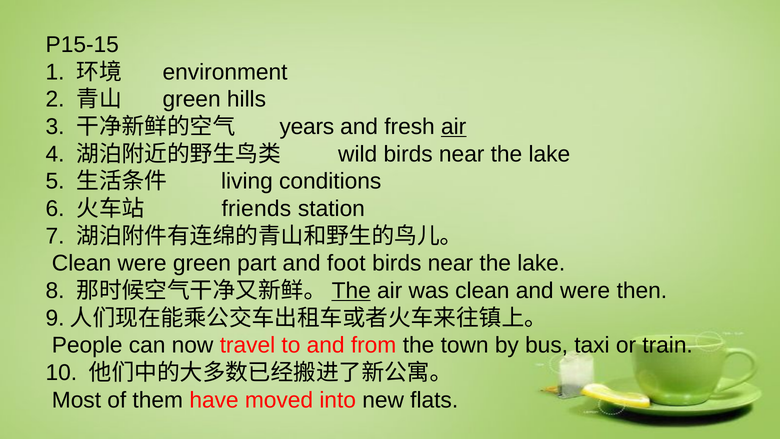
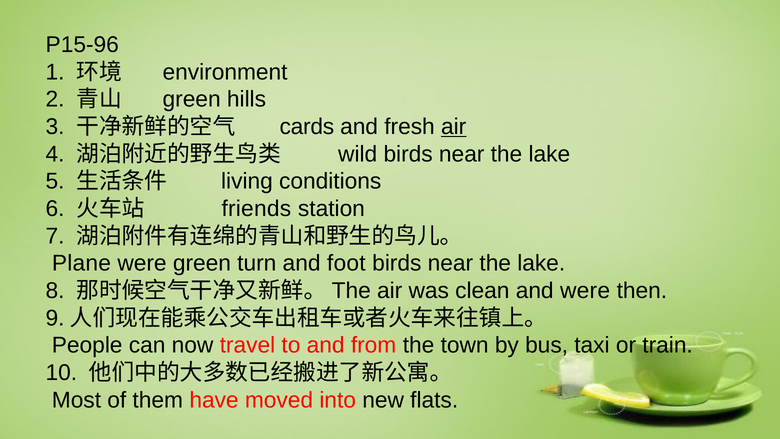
P15-15: P15-15 -> P15-96
years: years -> cards
Clean at (82, 263): Clean -> Plane
part: part -> turn
The at (351, 291) underline: present -> none
